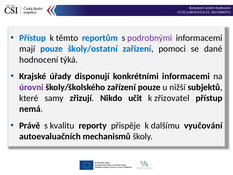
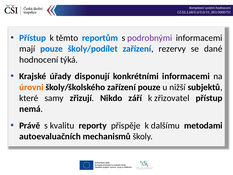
školy/ostatní: školy/ostatní -> školy/podílet
pomoci: pomoci -> rezervy
úrovni colour: purple -> orange
učit: učit -> září
vyučování: vyučování -> metodami
